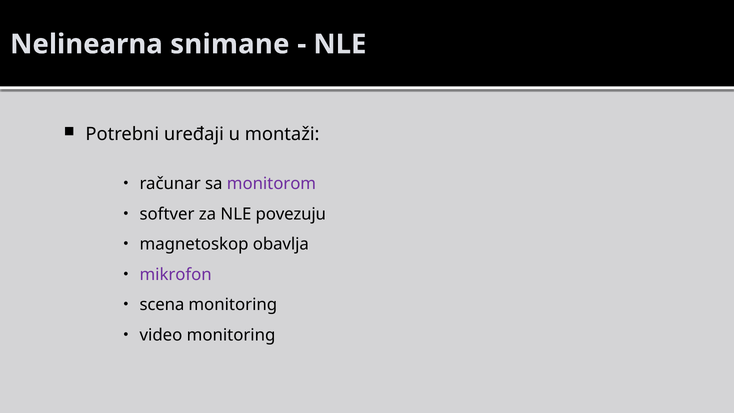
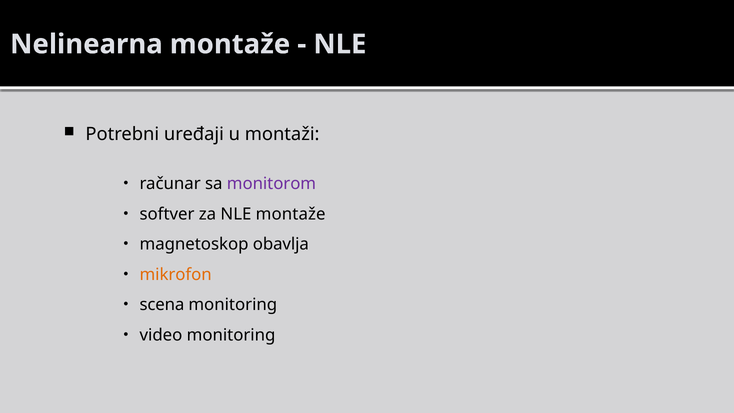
Nelinearna snimane: snimane -> montaže
NLE povezuju: povezuju -> montaže
mikrofon colour: purple -> orange
